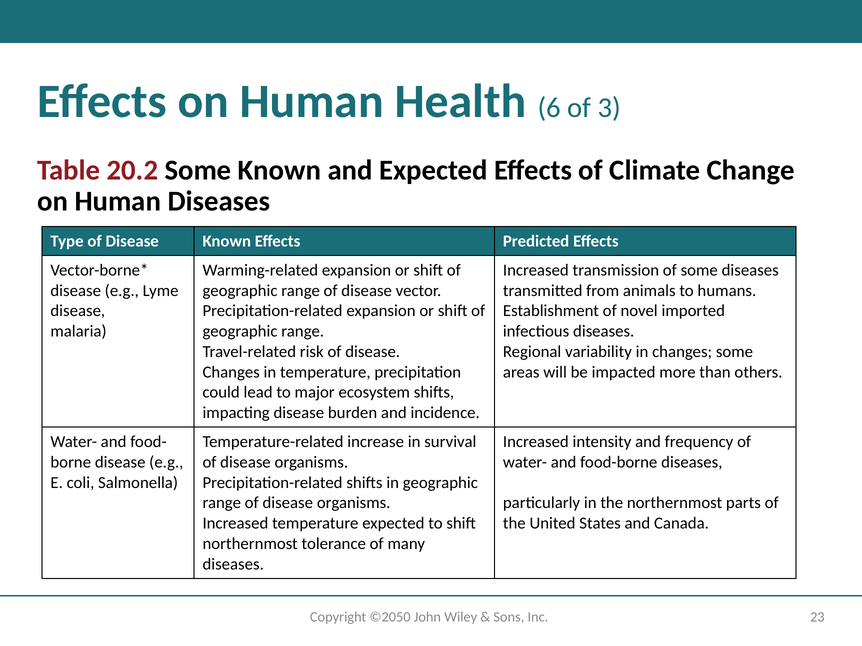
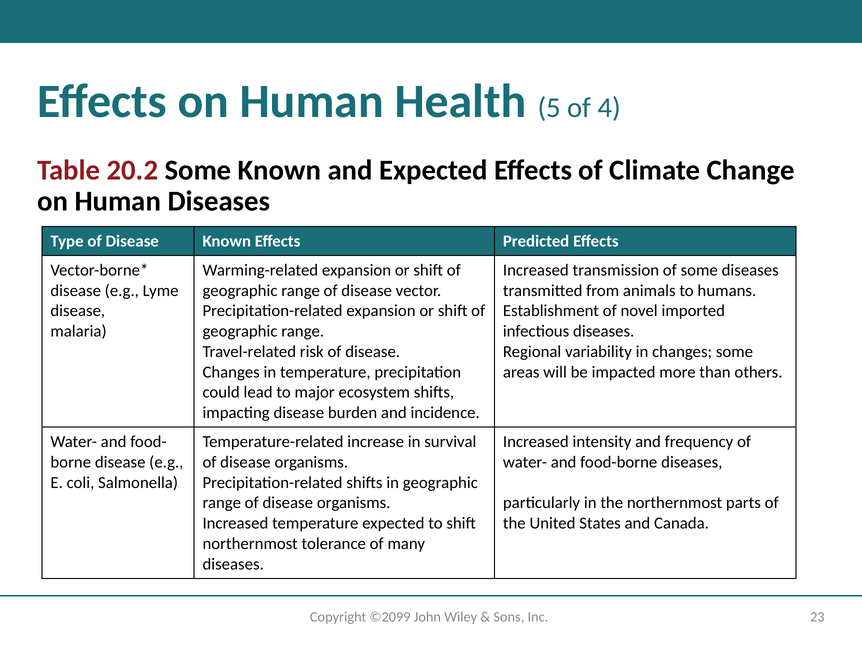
6: 6 -> 5
3: 3 -> 4
©2050: ©2050 -> ©2099
